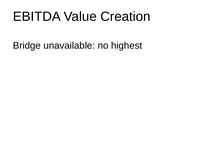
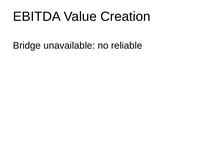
highest: highest -> reliable
